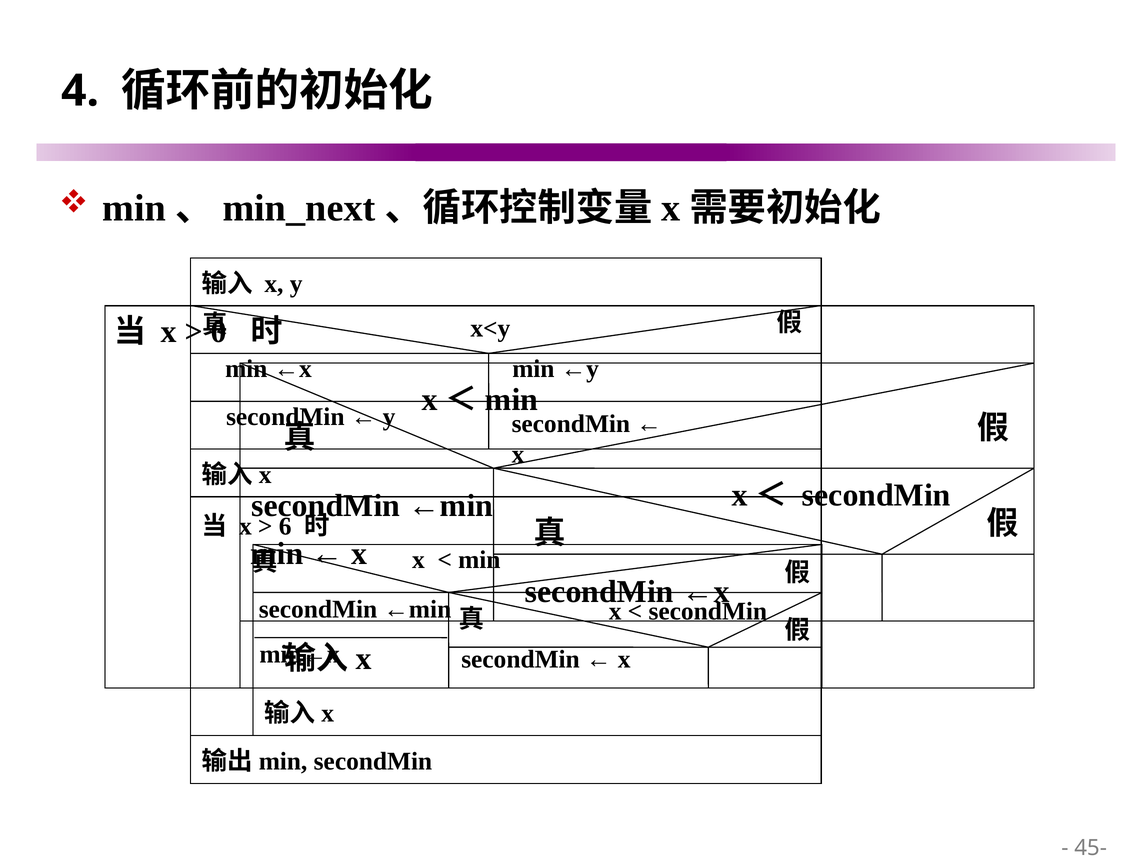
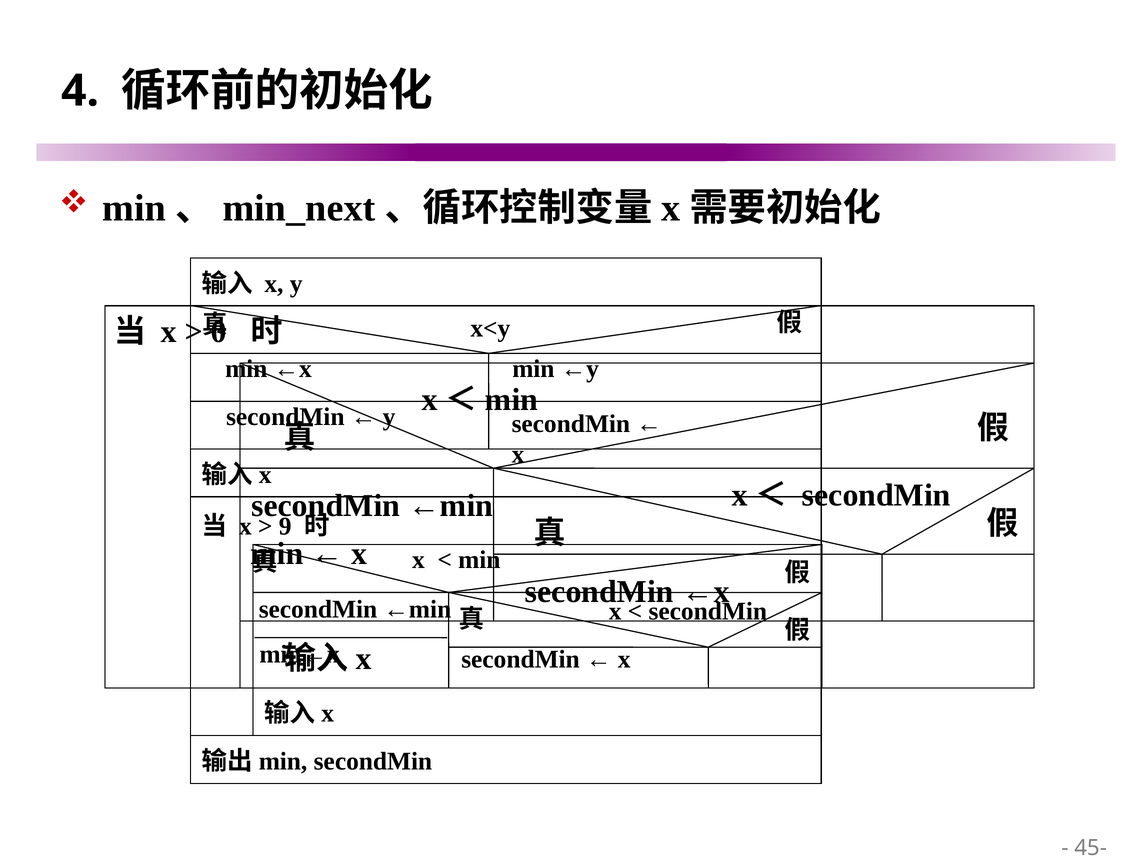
6: 6 -> 9
